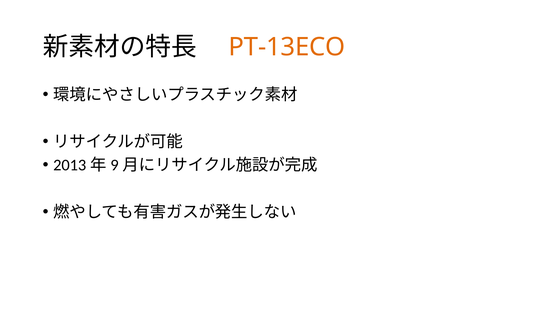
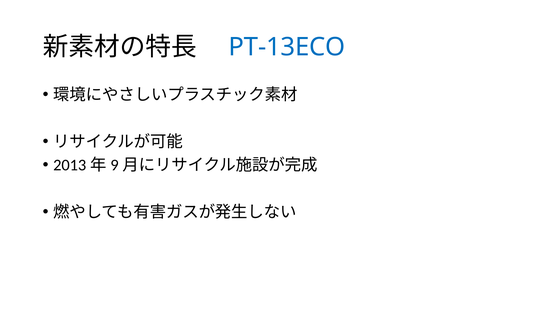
PT-13ECO colour: orange -> blue
